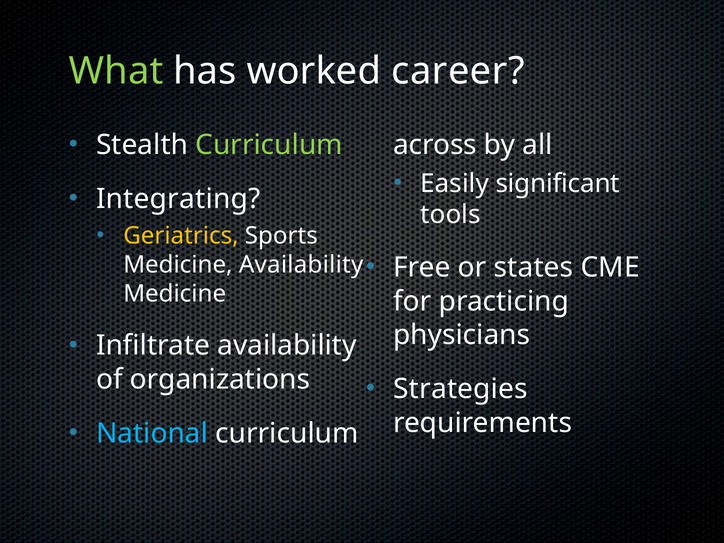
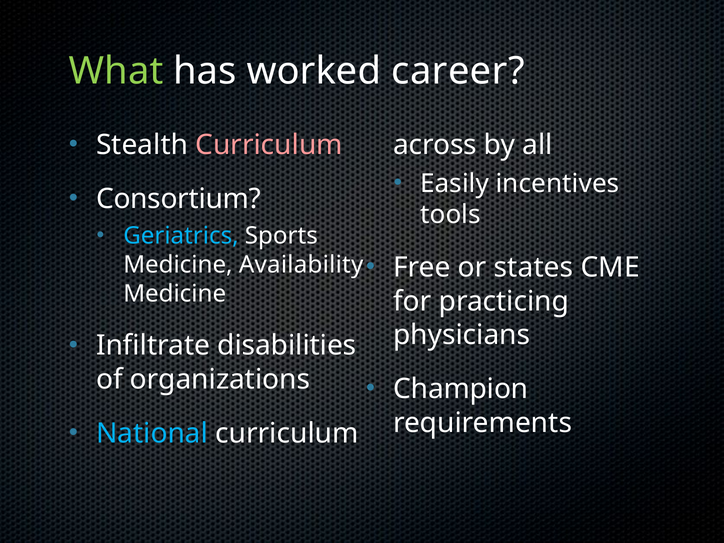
Curriculum at (269, 145) colour: light green -> pink
significant: significant -> incentives
Integrating: Integrating -> Consortium
Geriatrics colour: yellow -> light blue
Infiltrate availability: availability -> disabilities
Strategies: Strategies -> Champion
